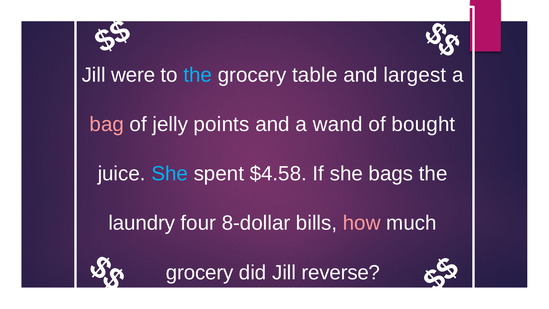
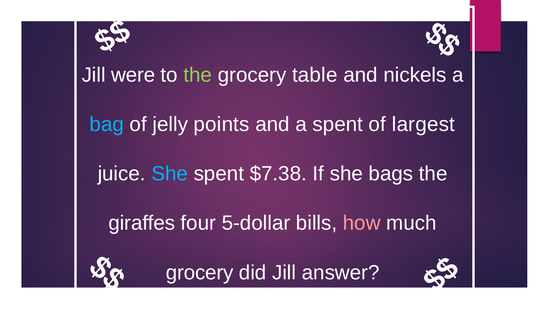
the at (198, 75) colour: light blue -> light green
largest: largest -> nickels
bag colour: pink -> light blue
a wand: wand -> spent
bought: bought -> largest
$4.58: $4.58 -> $7.38
laundry: laundry -> giraffes
8-dollar: 8-dollar -> 5-dollar
reverse: reverse -> answer
